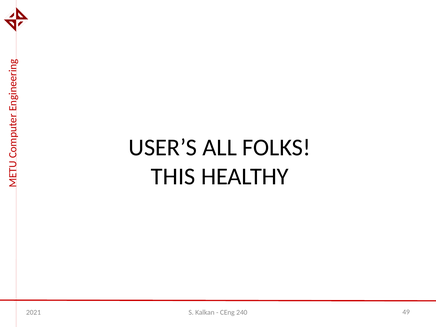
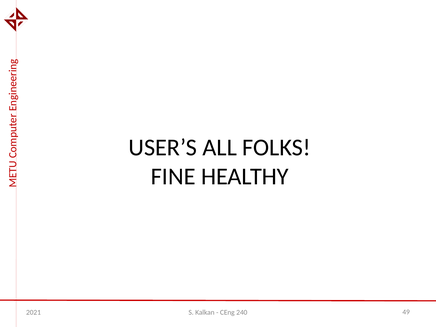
THIS: THIS -> FINE
